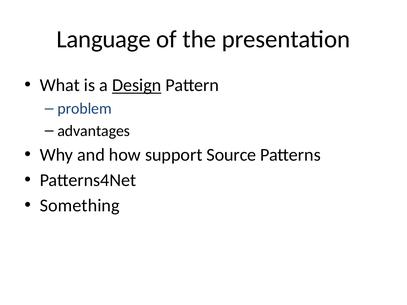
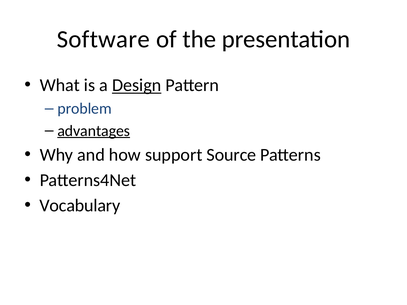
Language: Language -> Software
advantages underline: none -> present
Something: Something -> Vocabulary
